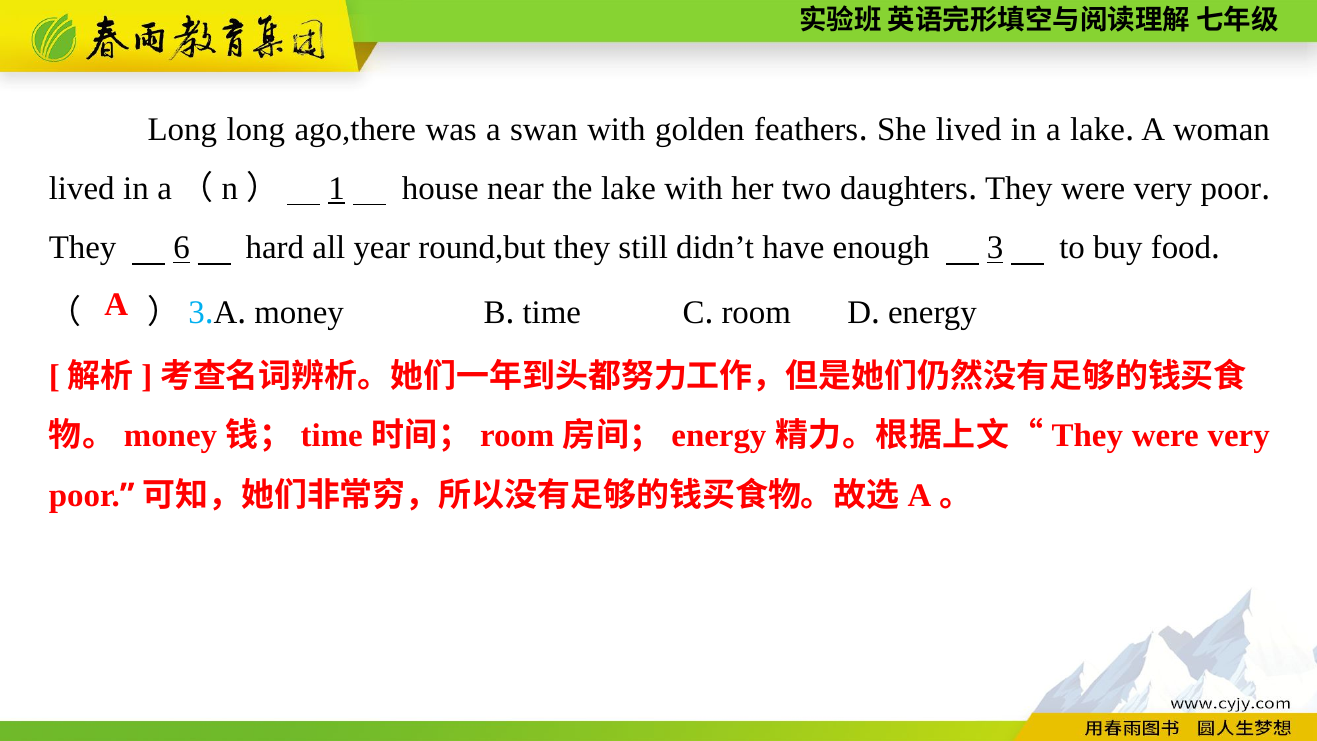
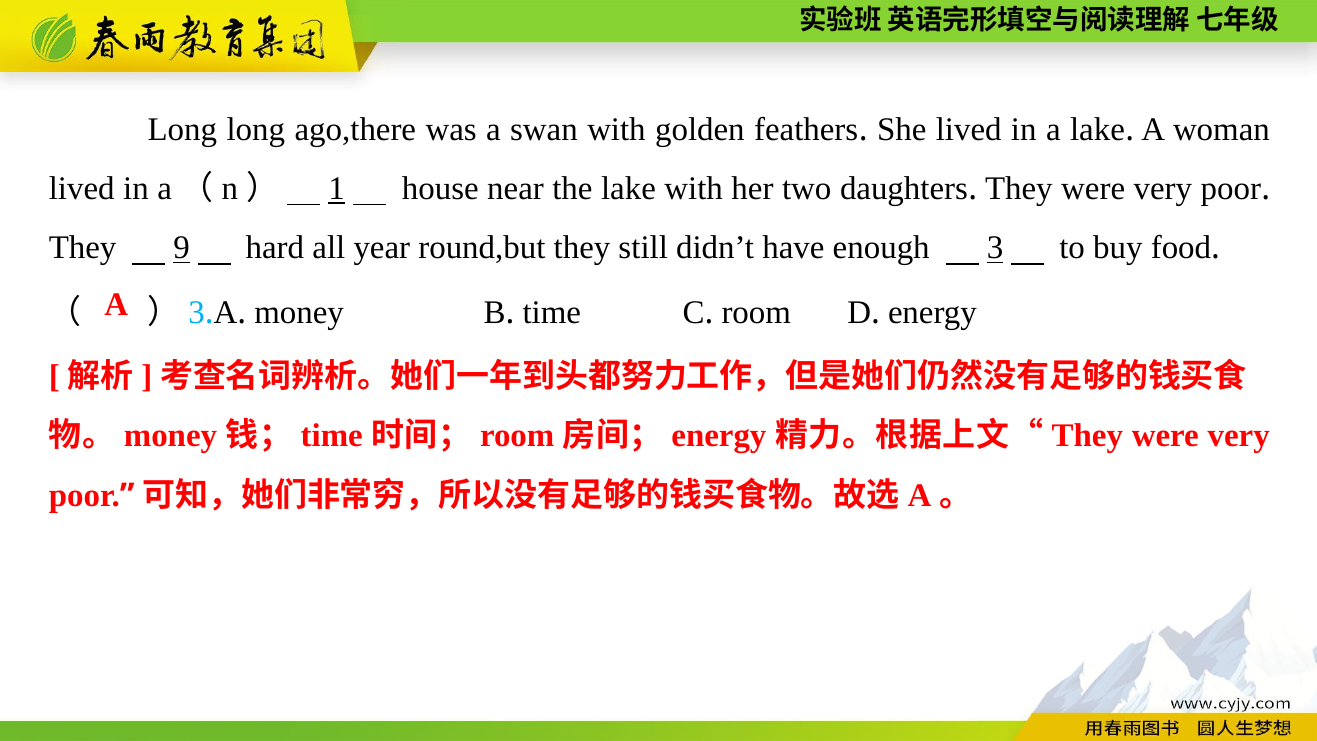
6: 6 -> 9
